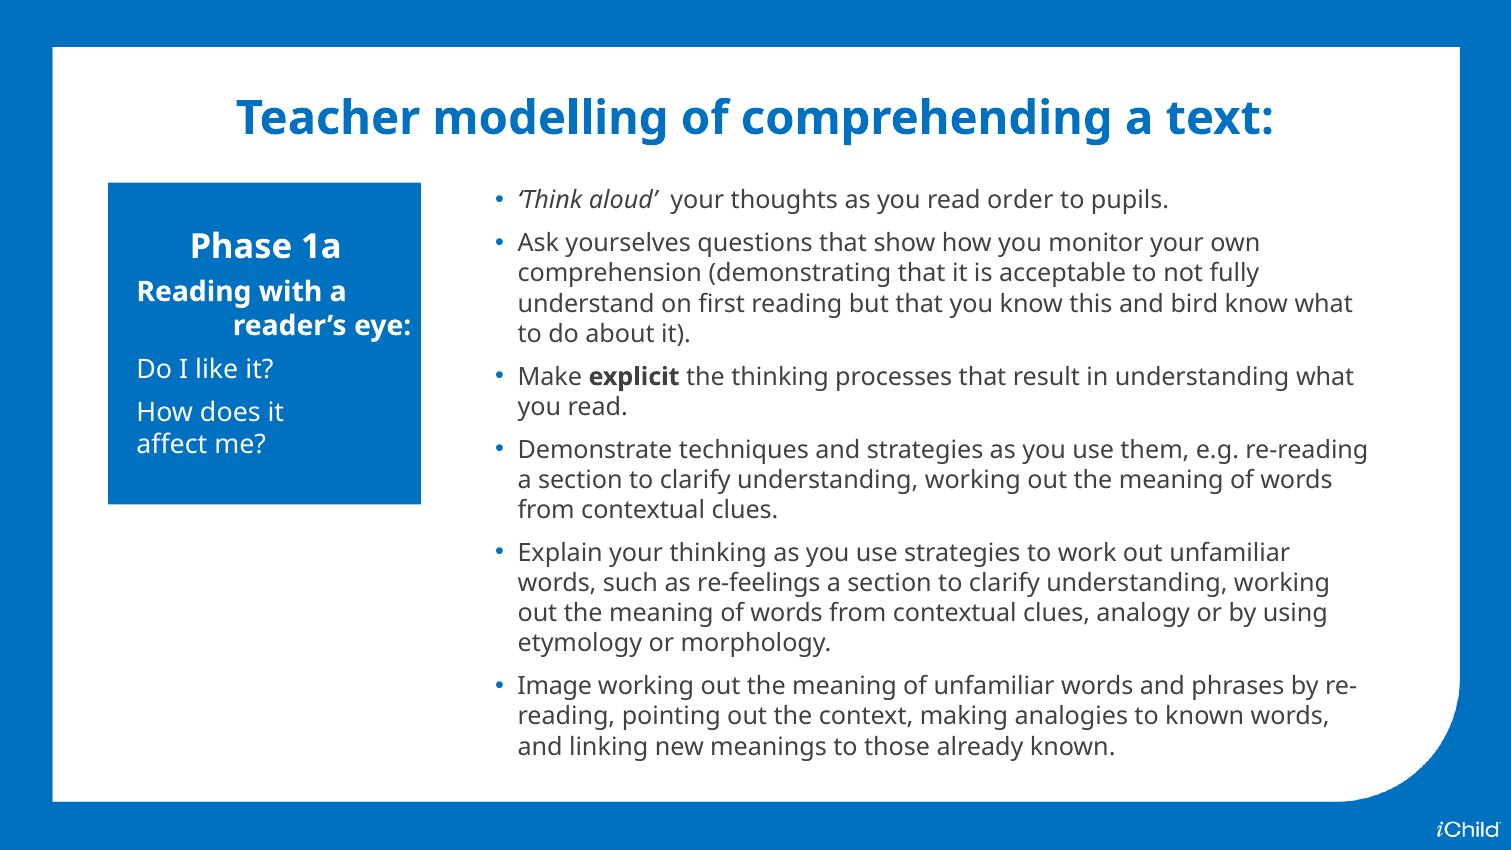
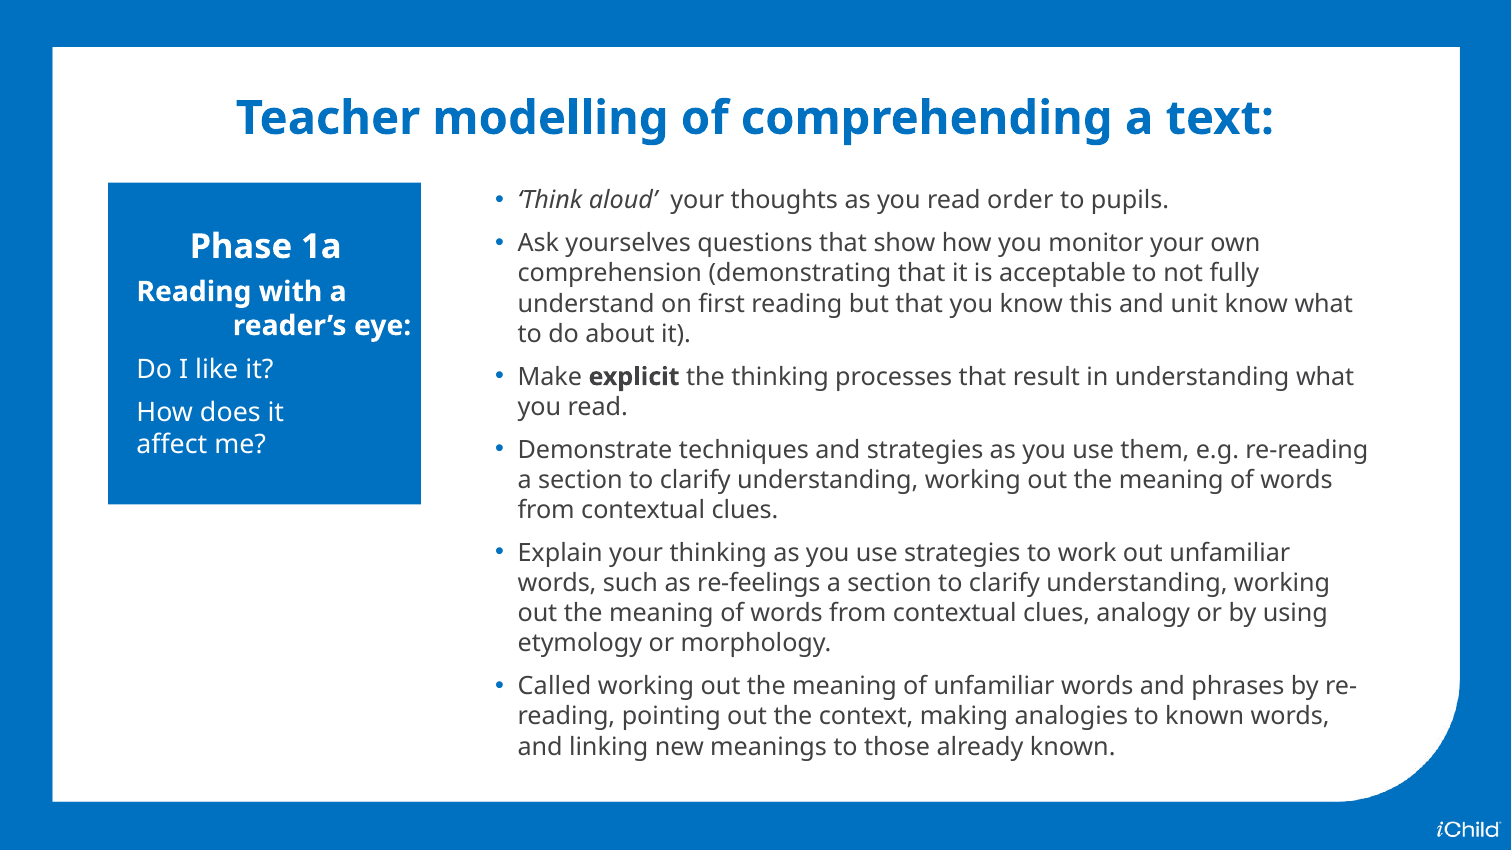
bird: bird -> unit
Image: Image -> Called
